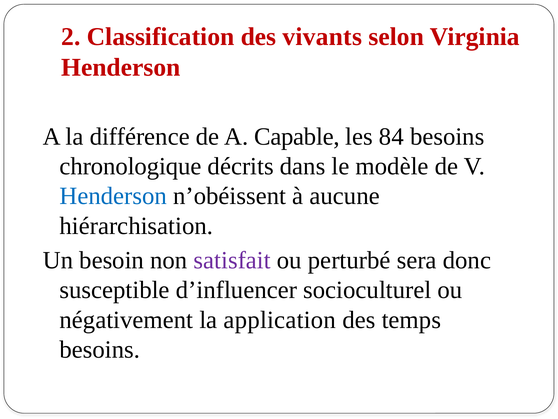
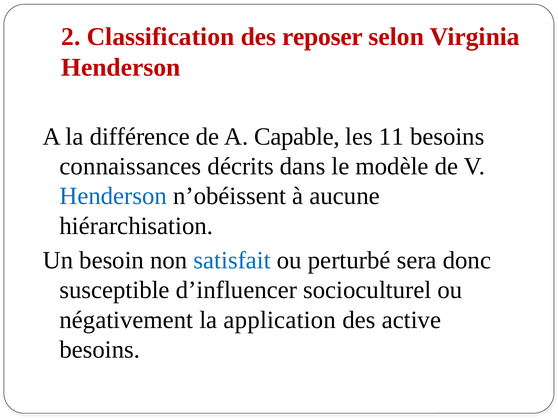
vivants: vivants -> reposer
84: 84 -> 11
chronologique: chronologique -> connaissances
satisfait colour: purple -> blue
temps: temps -> active
